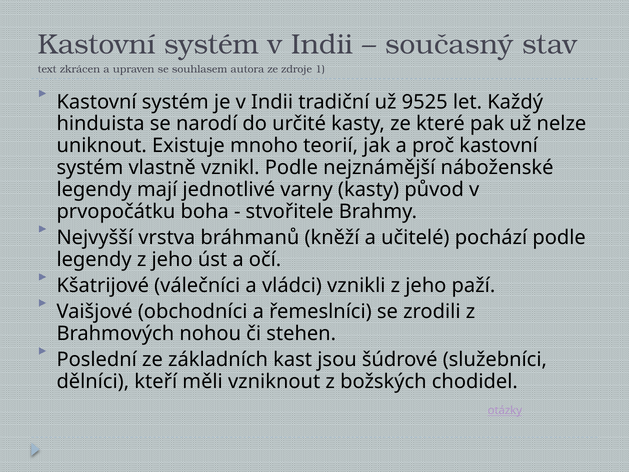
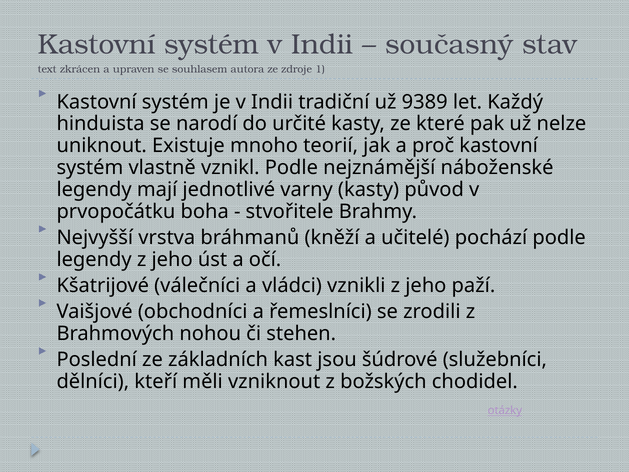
9525: 9525 -> 9389
